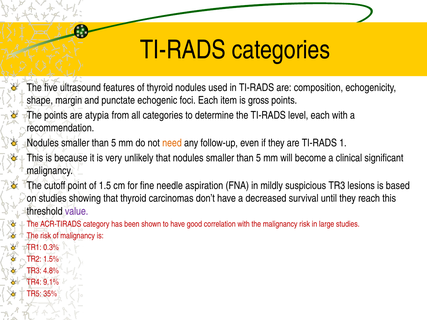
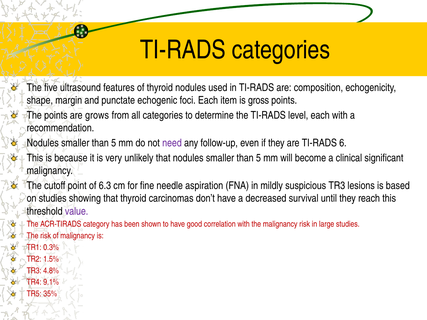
atypia: atypia -> grows
need colour: orange -> purple
1: 1 -> 6
1.5: 1.5 -> 6.3
